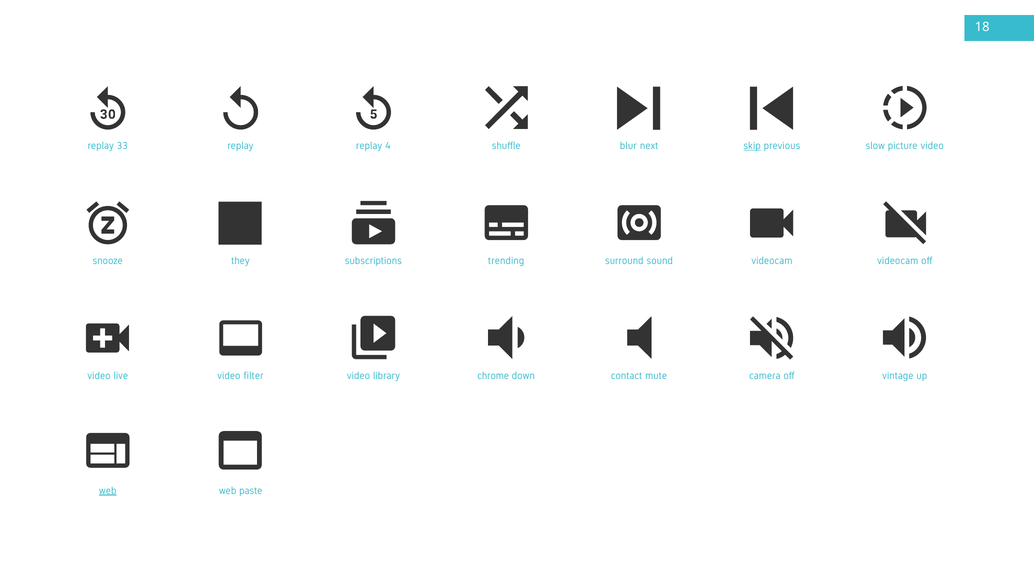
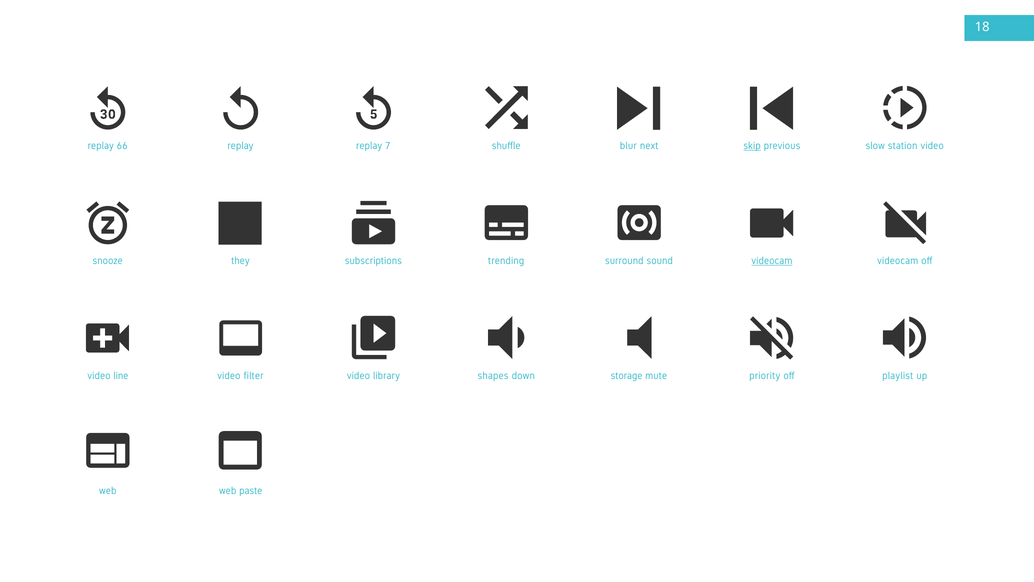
33: 33 -> 66
4: 4 -> 7
picture: picture -> station
videocam at (772, 261) underline: none -> present
live: live -> line
chrome: chrome -> shapes
contact: contact -> storage
camera: camera -> priority
vintage: vintage -> playlist
web at (108, 490) underline: present -> none
